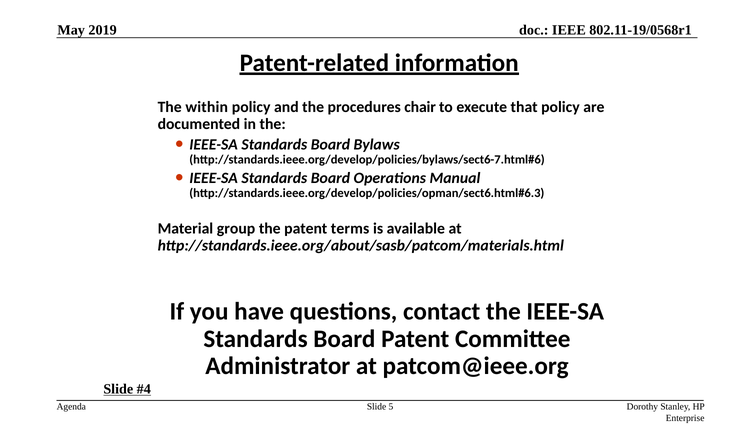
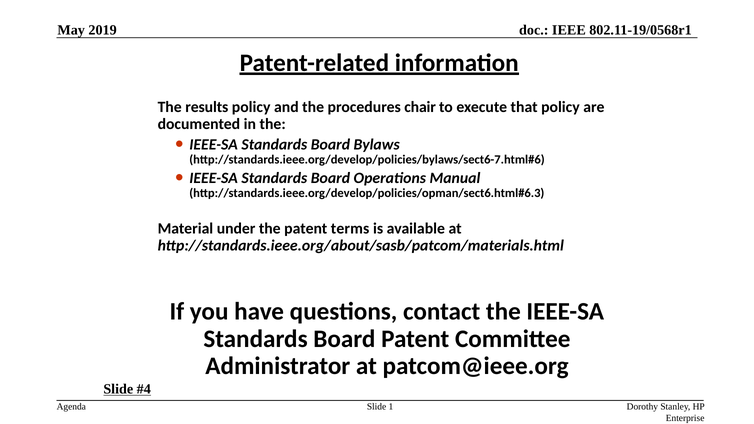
within: within -> results
group: group -> under
5: 5 -> 1
